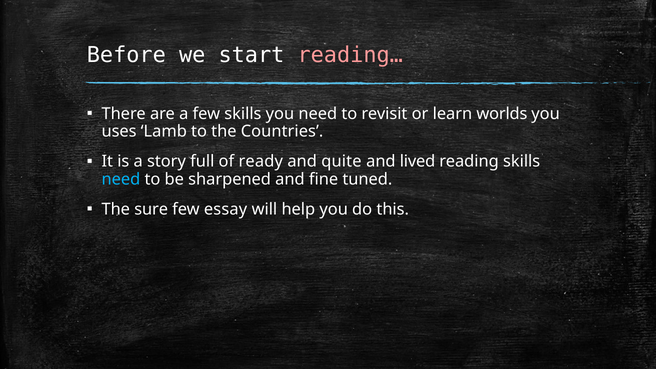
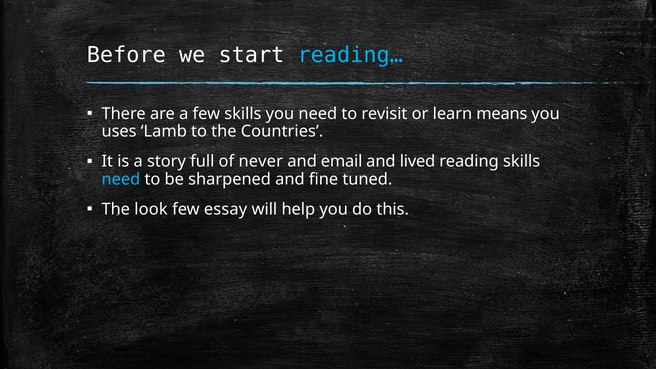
reading… colour: pink -> light blue
worlds: worlds -> means
ready: ready -> never
quite: quite -> email
sure: sure -> look
